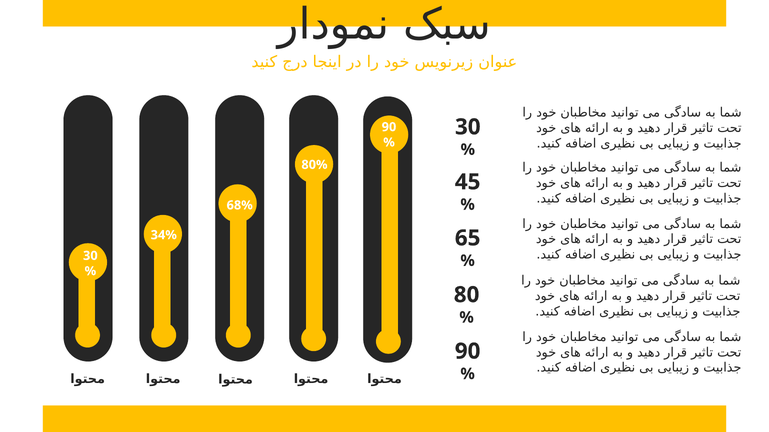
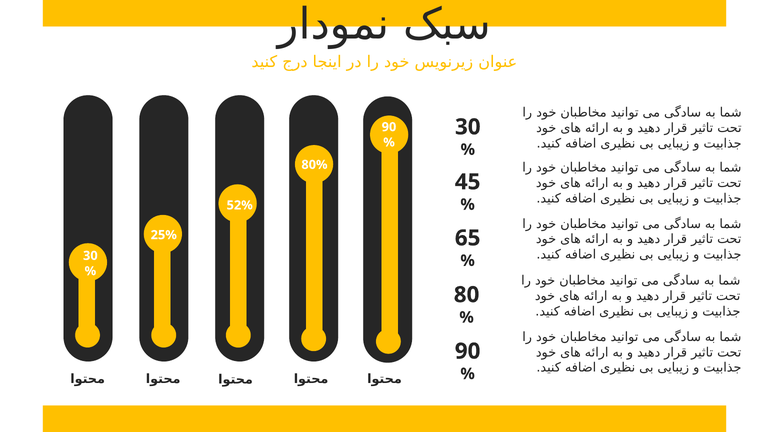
68%: 68% -> 52%
34%: 34% -> 25%
